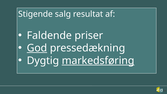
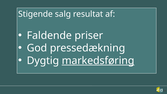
God underline: present -> none
